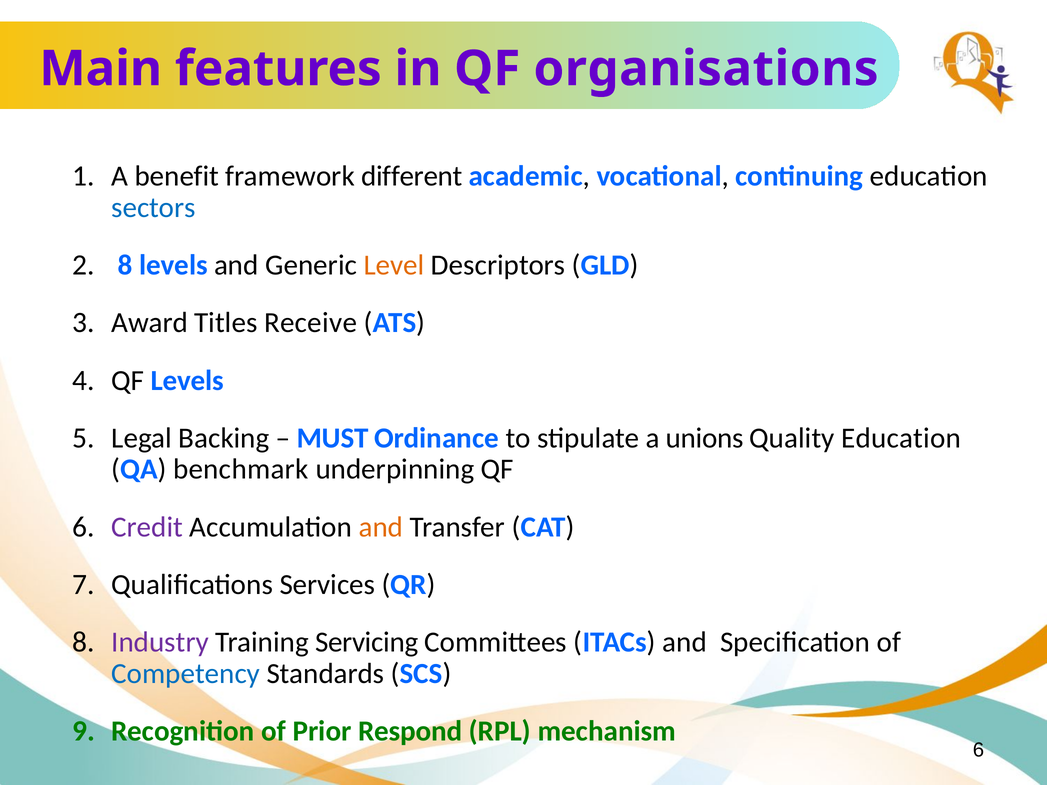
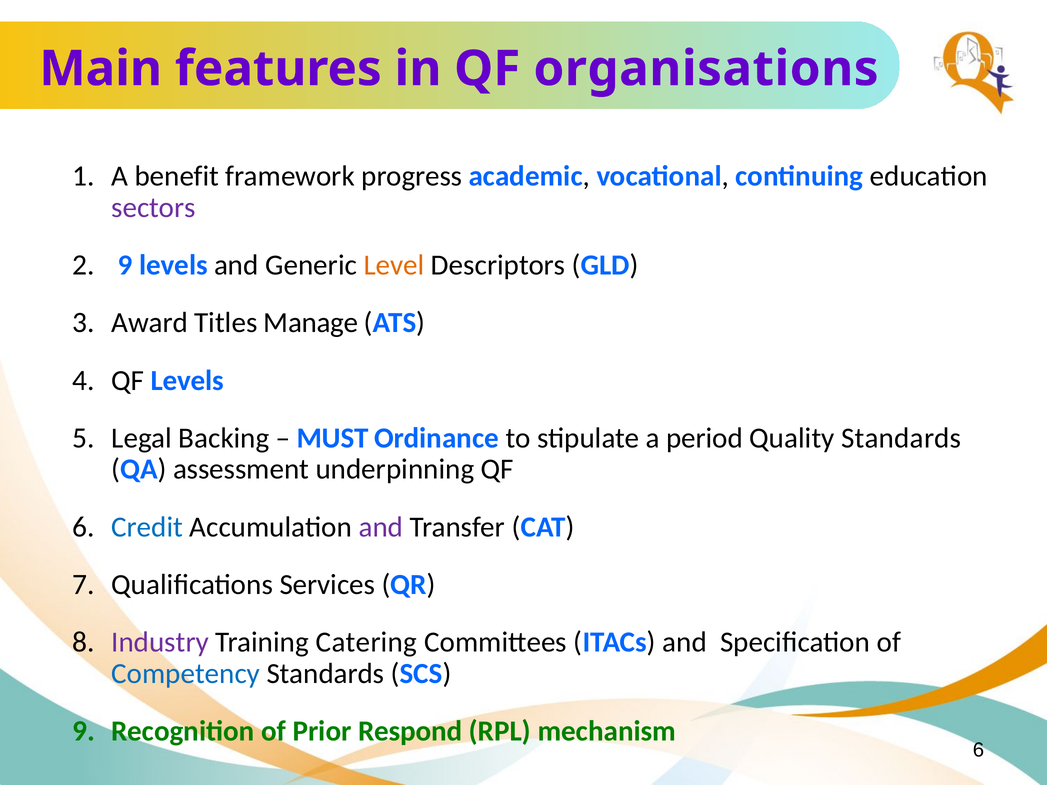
different: different -> progress
sectors colour: blue -> purple
8 at (125, 265): 8 -> 9
Receive: Receive -> Manage
unions: unions -> period
Quality Education: Education -> Standards
benchmark: benchmark -> assessment
Credit colour: purple -> blue
and at (381, 527) colour: orange -> purple
Servicing: Servicing -> Catering
